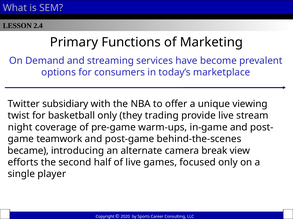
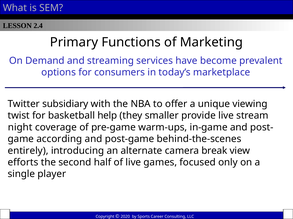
basketball only: only -> help
trading: trading -> smaller
teamwork: teamwork -> according
became: became -> entirely
